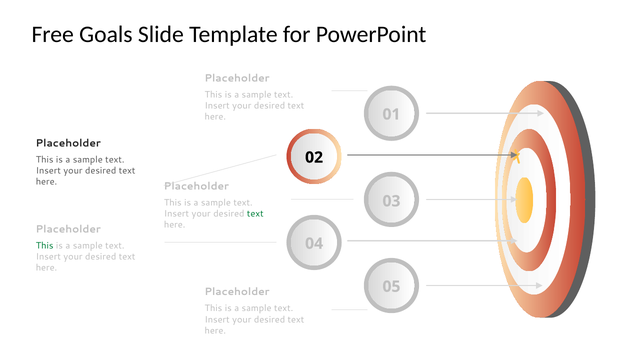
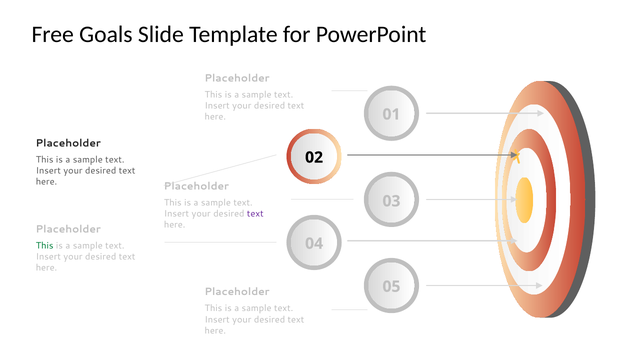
text at (255, 214) colour: green -> purple
